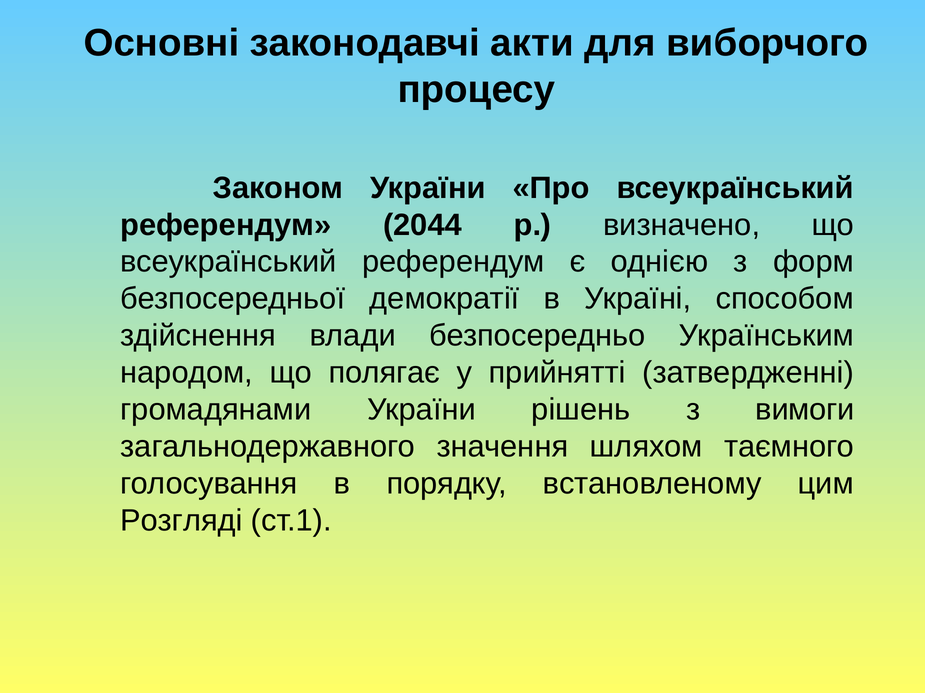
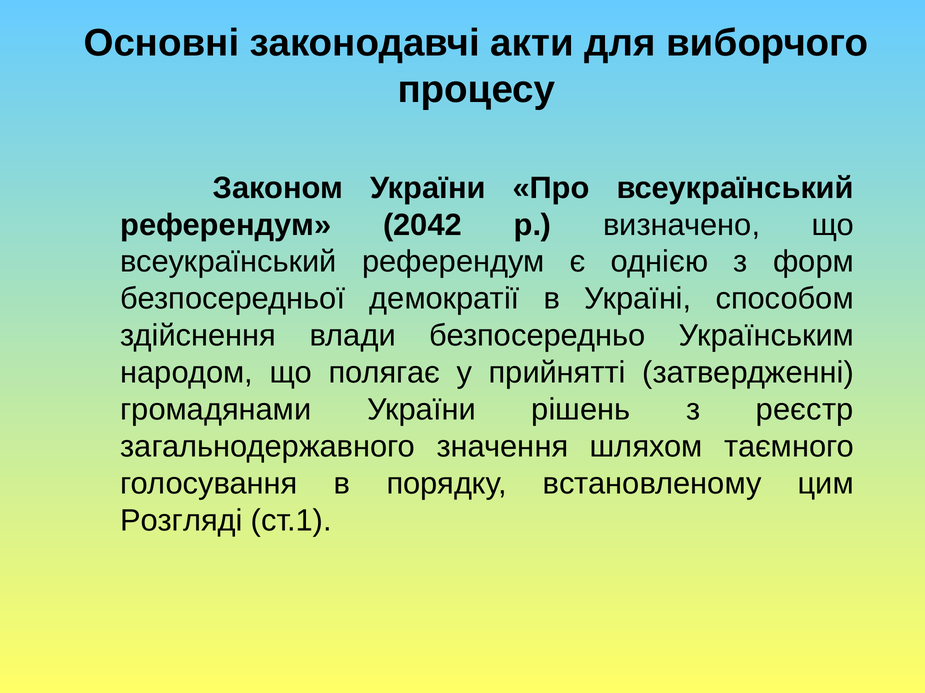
2044: 2044 -> 2042
вимоги: вимоги -> реєстр
